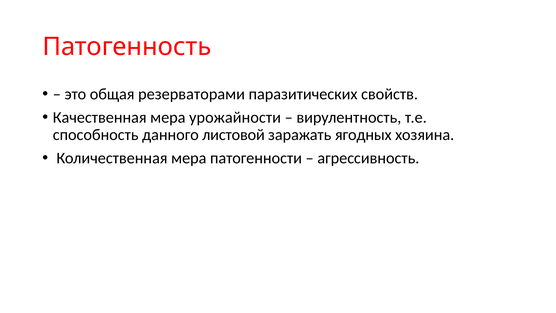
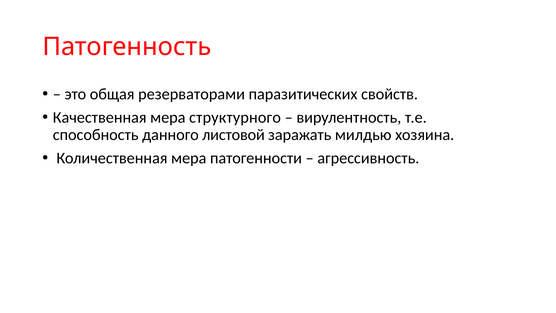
урожайности: урожайности -> структурного
ягодных: ягодных -> милдью
